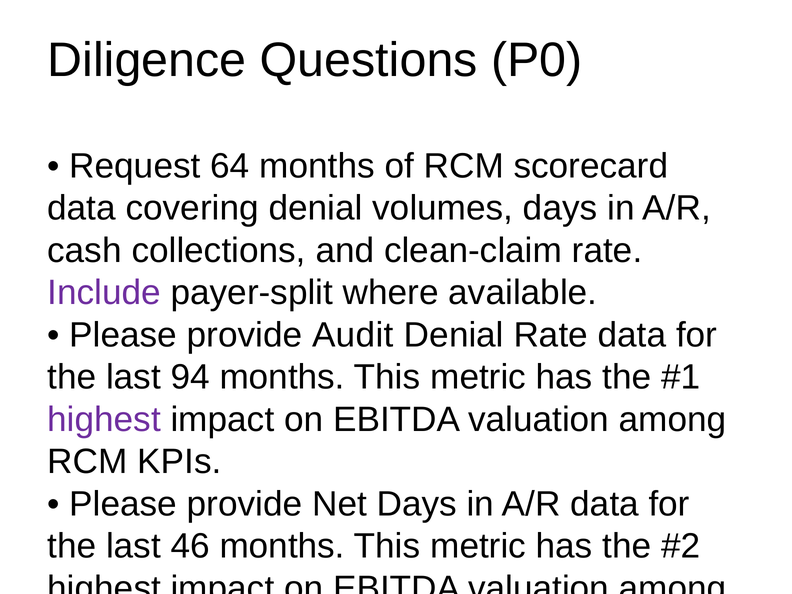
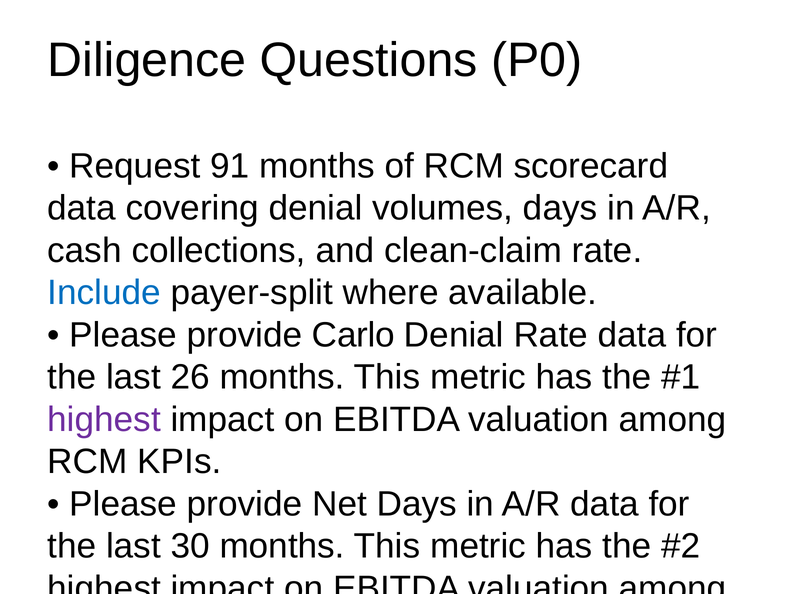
64: 64 -> 91
Include colour: purple -> blue
Audit: Audit -> Carlo
94: 94 -> 26
46: 46 -> 30
